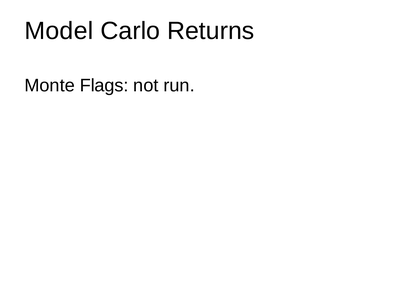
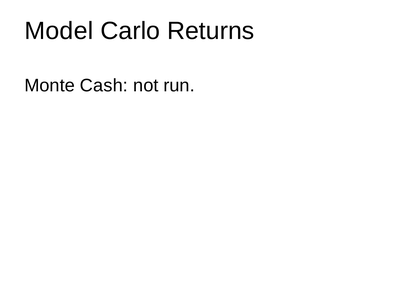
Flags: Flags -> Cash
